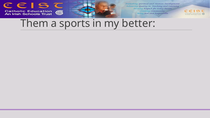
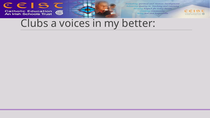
Them: Them -> Clubs
sports: sports -> voices
